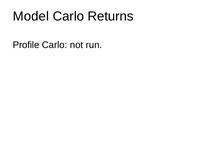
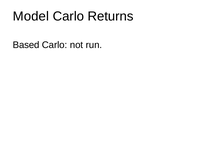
Profile: Profile -> Based
